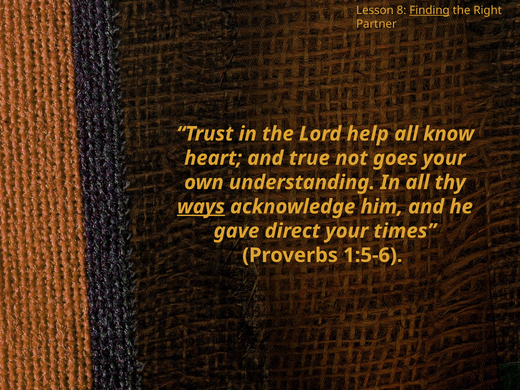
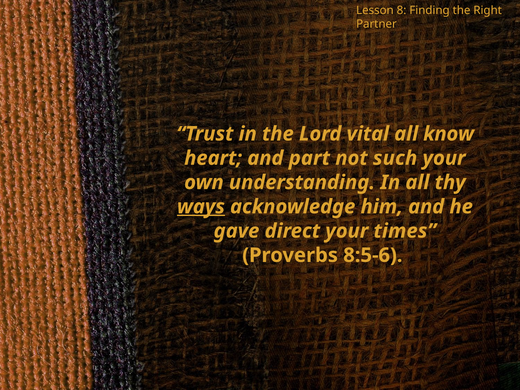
Finding underline: present -> none
help: help -> vital
true: true -> part
goes: goes -> such
1:5-6: 1:5-6 -> 8:5-6
